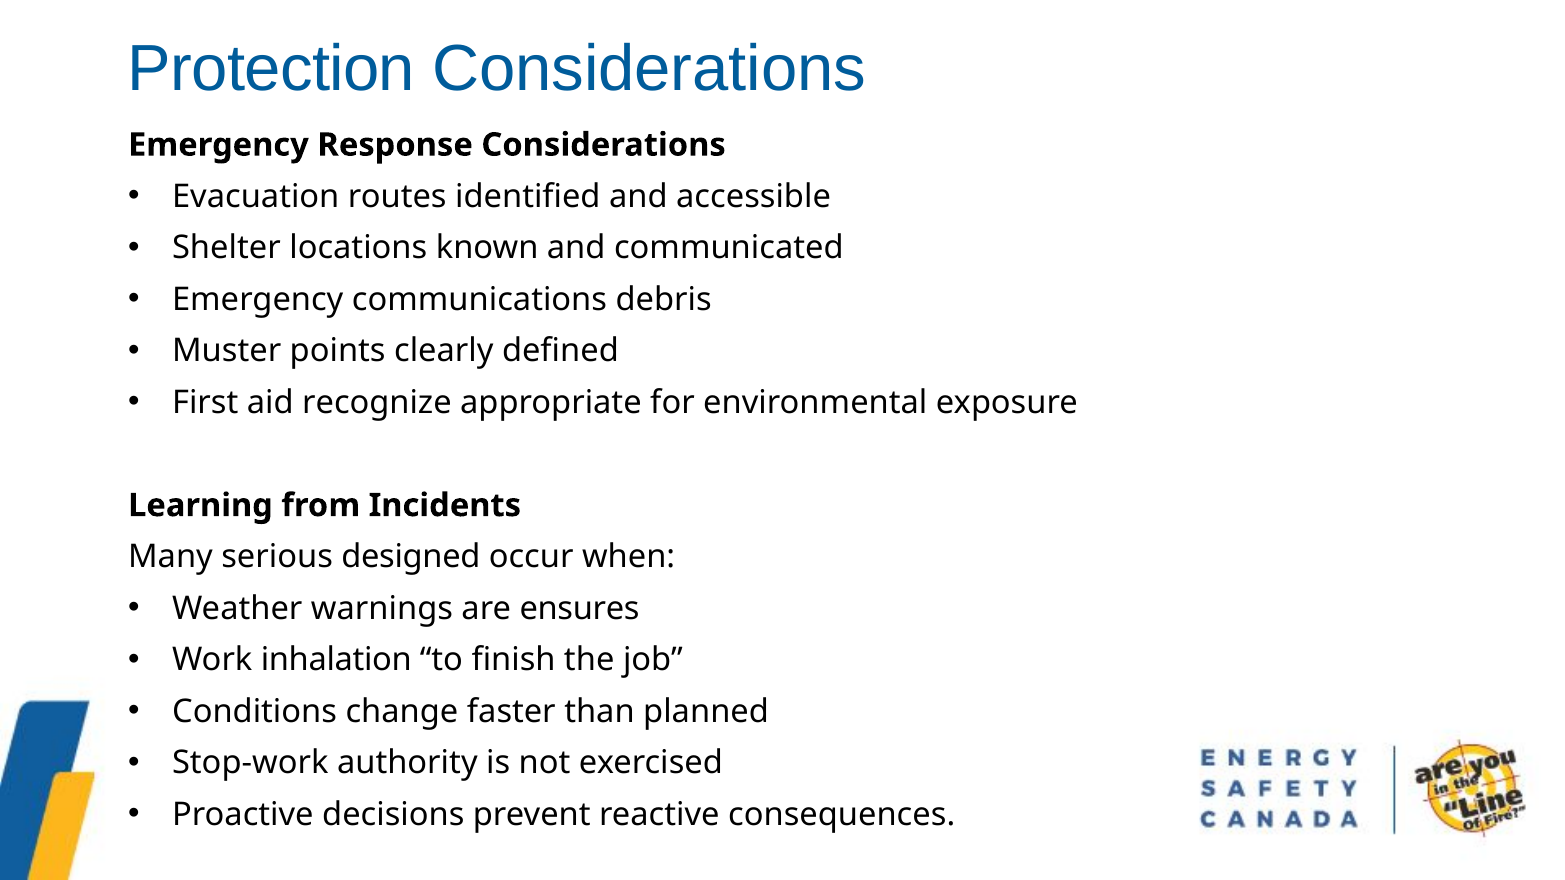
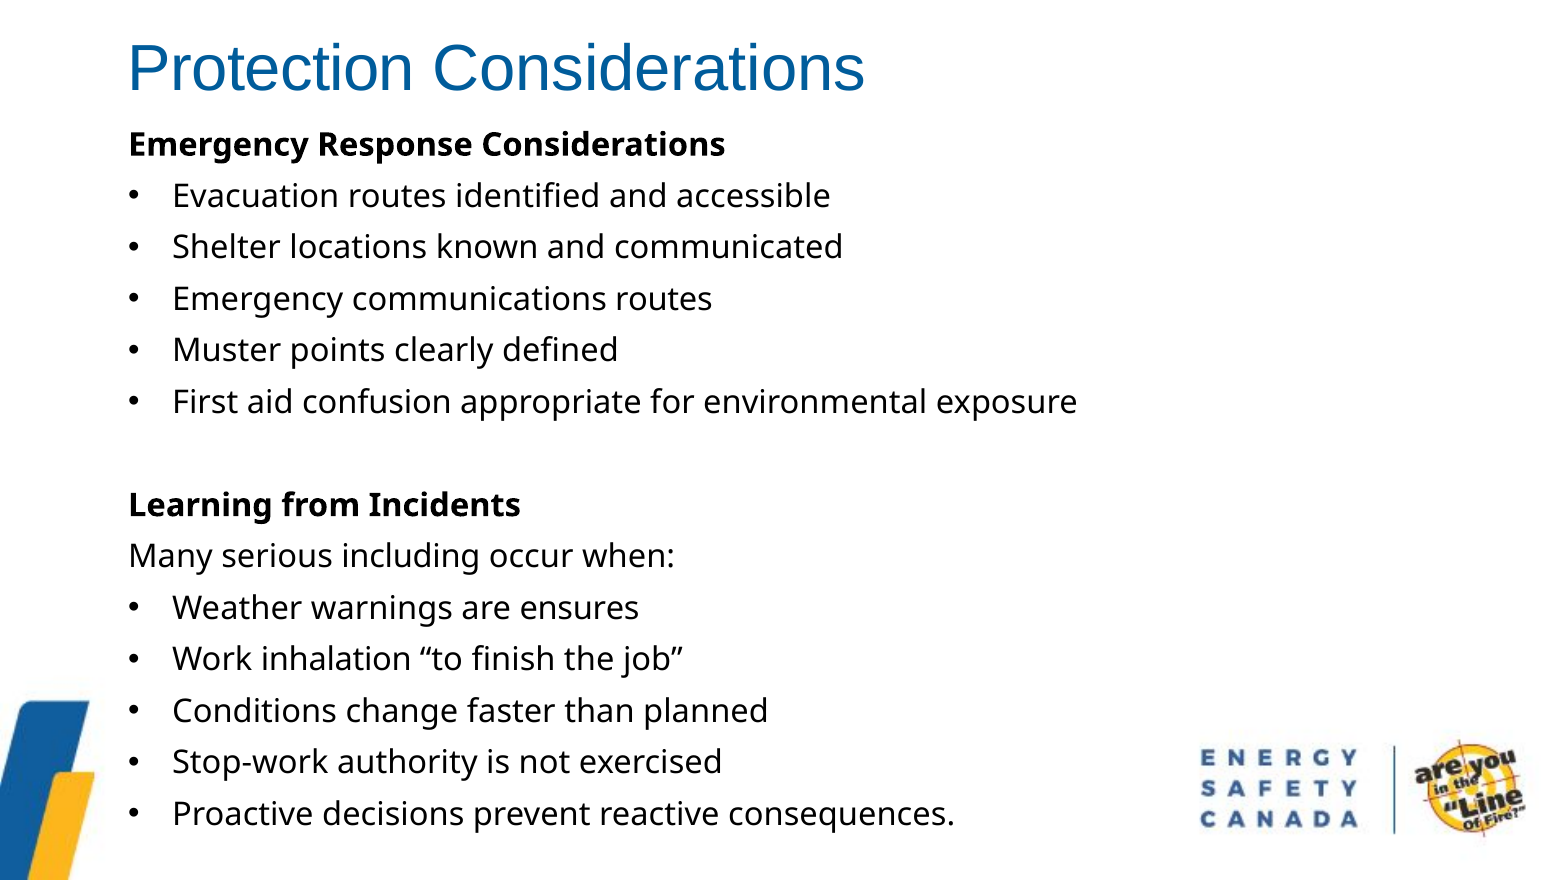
communications debris: debris -> routes
recognize: recognize -> confusion
designed: designed -> including
